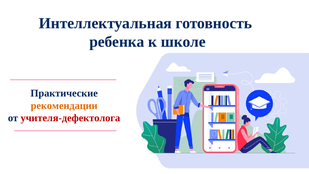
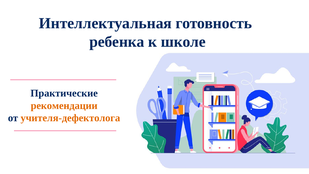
учителя-дефектолога colour: red -> orange
